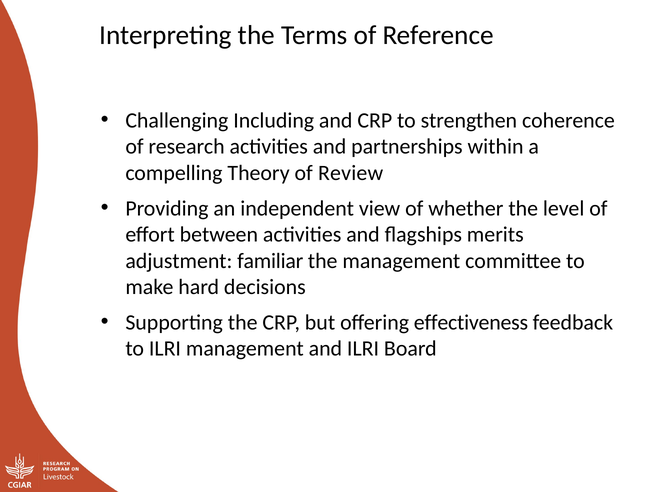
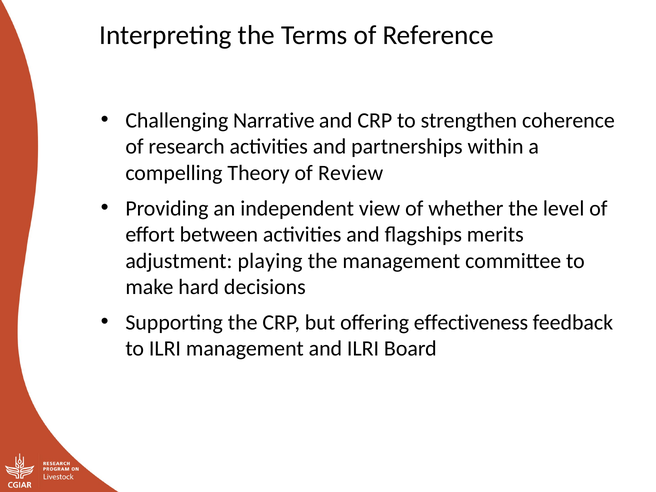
Including: Including -> Narrative
familiar: familiar -> playing
